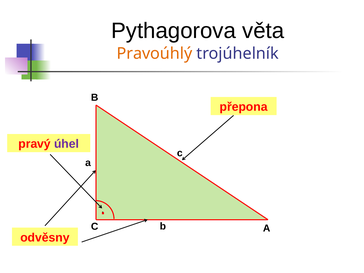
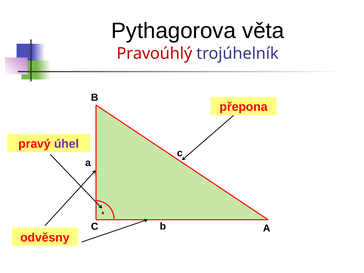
Pravoúhlý colour: orange -> red
